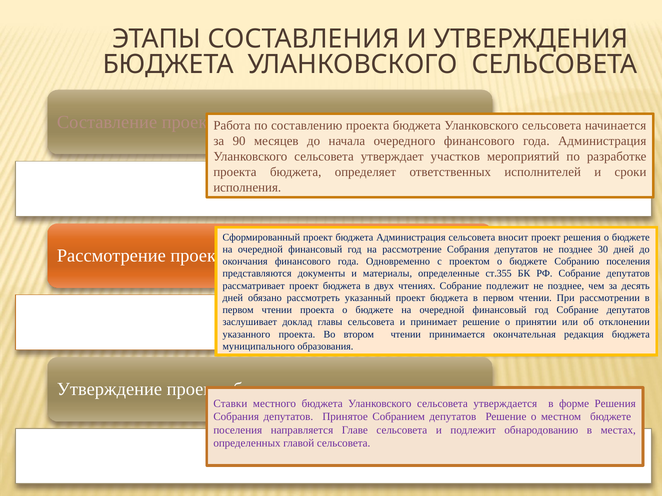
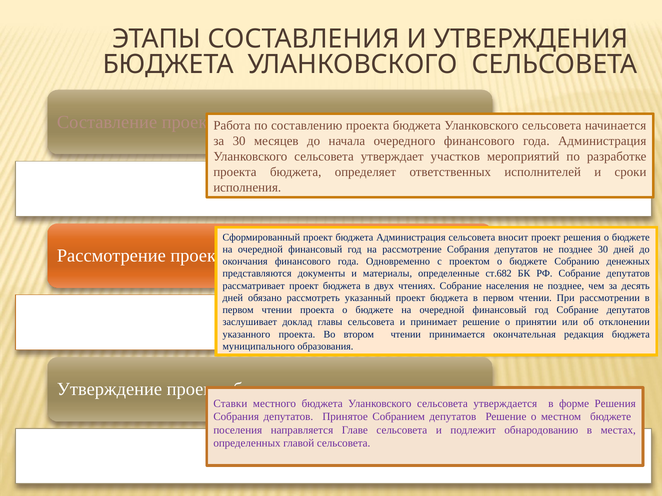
за 90: 90 -> 30
Собранию поселения: поселения -> денежных
ст.355: ст.355 -> ст.682
Собрание подлежит: подлежит -> населения
